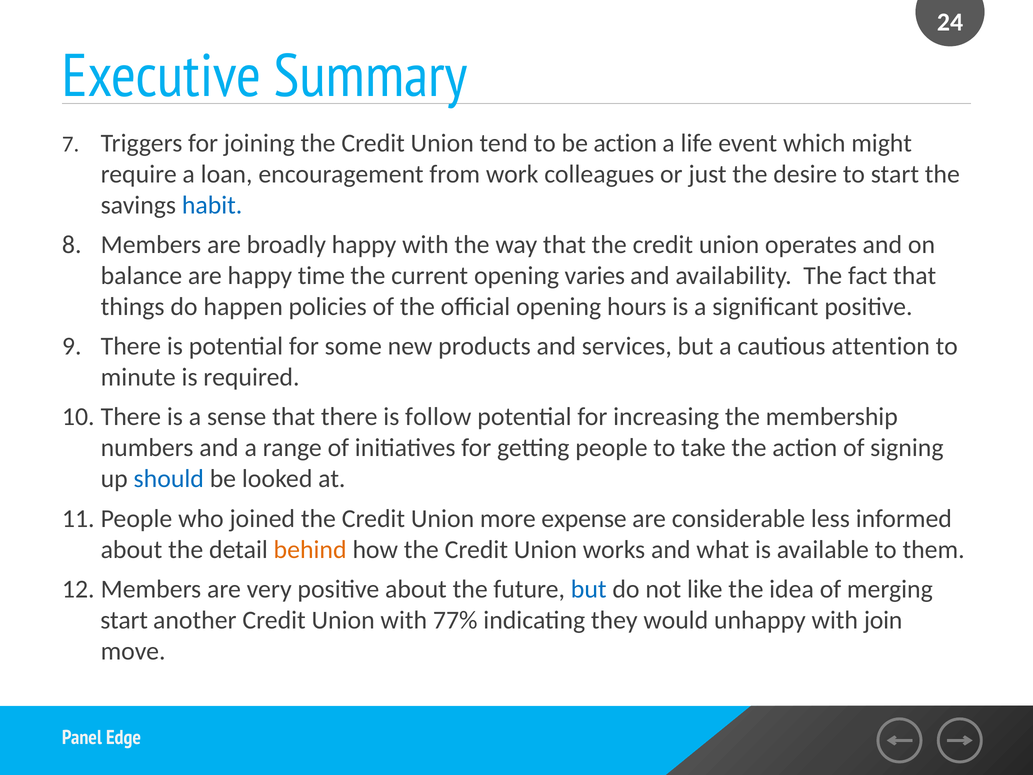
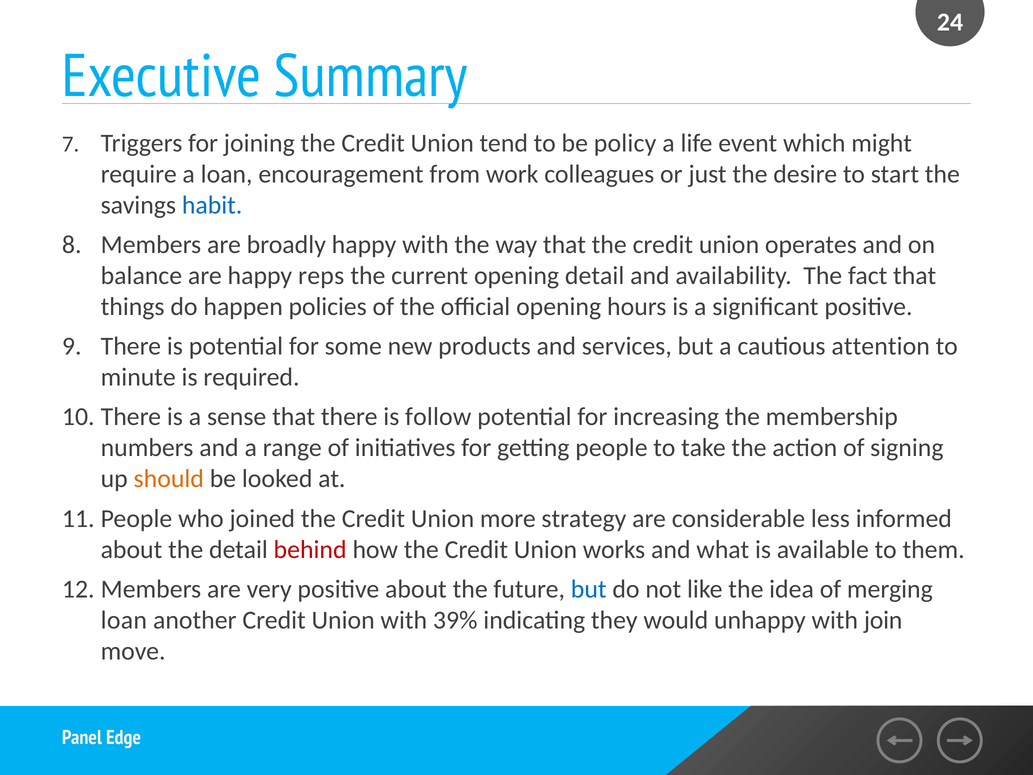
be action: action -> policy
time: time -> reps
opening varies: varies -> detail
should colour: blue -> orange
expense: expense -> strategy
behind colour: orange -> red
start at (124, 620): start -> loan
77%: 77% -> 39%
